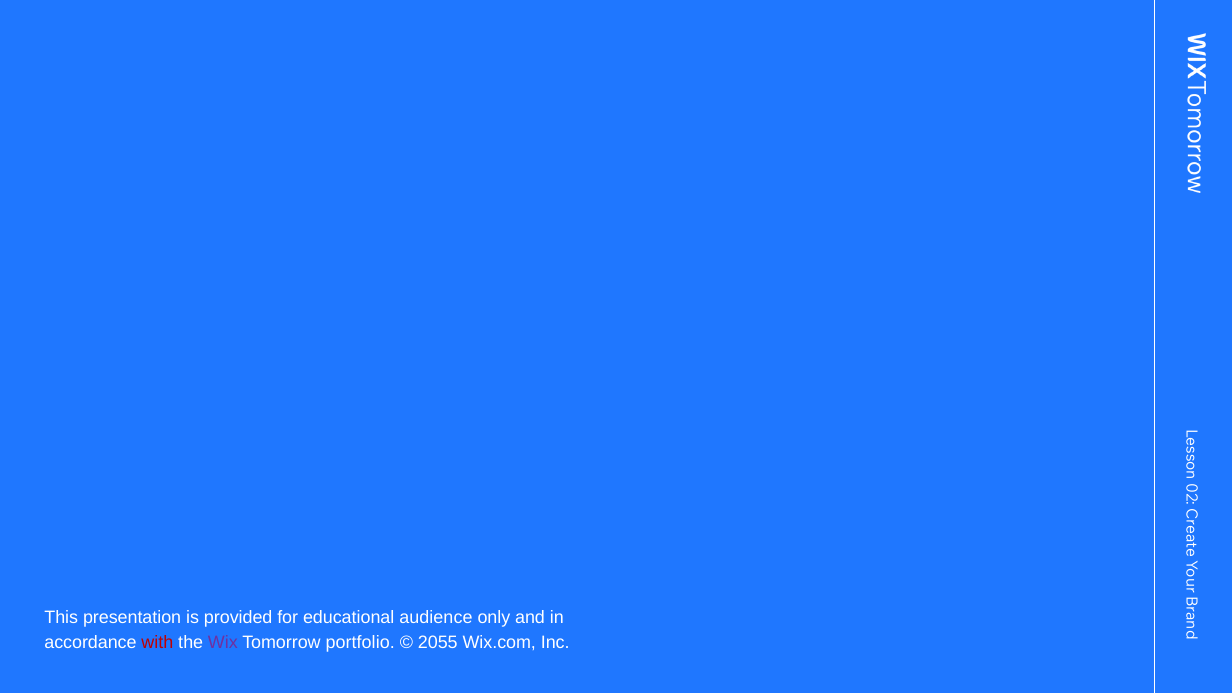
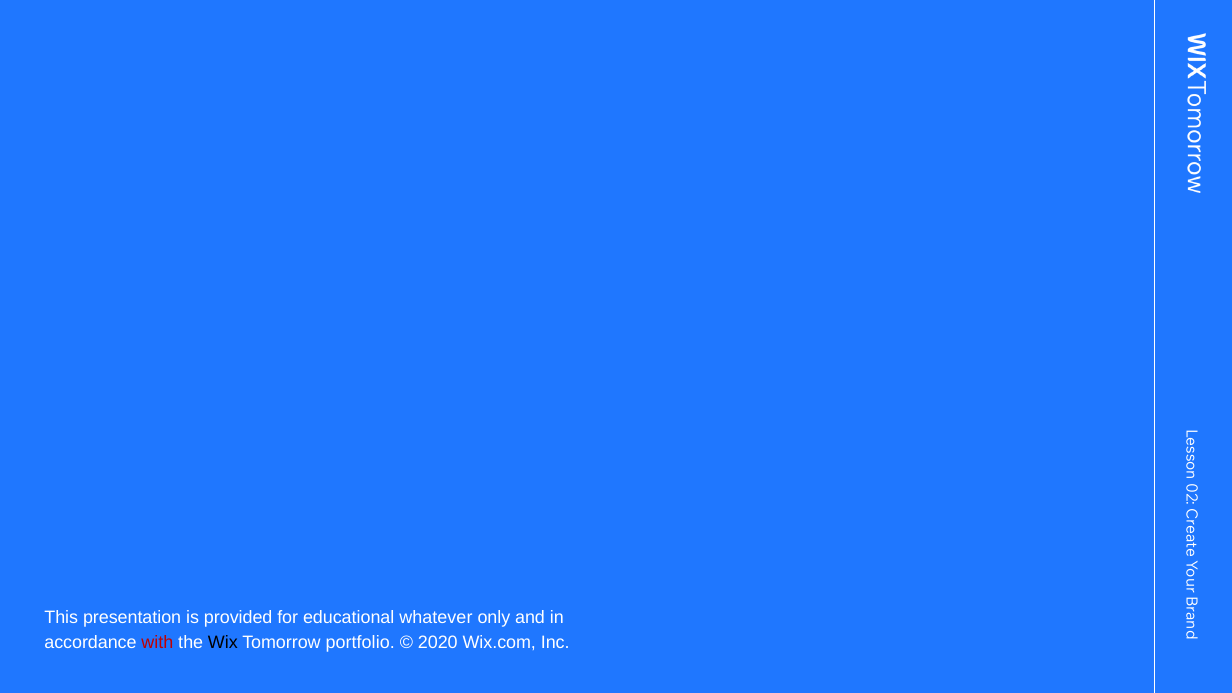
audience: audience -> whatever
Wix colour: purple -> black
2055: 2055 -> 2020
